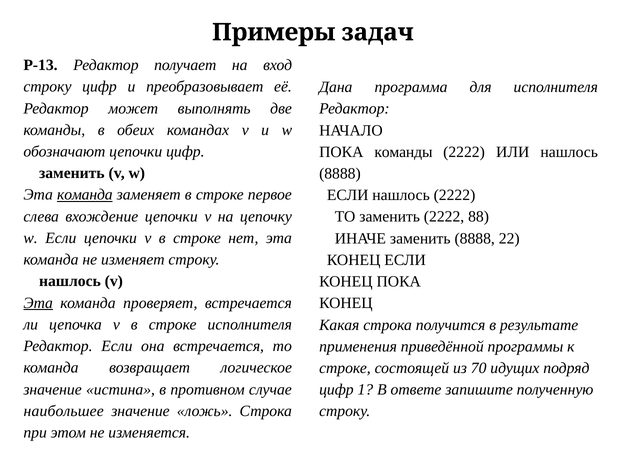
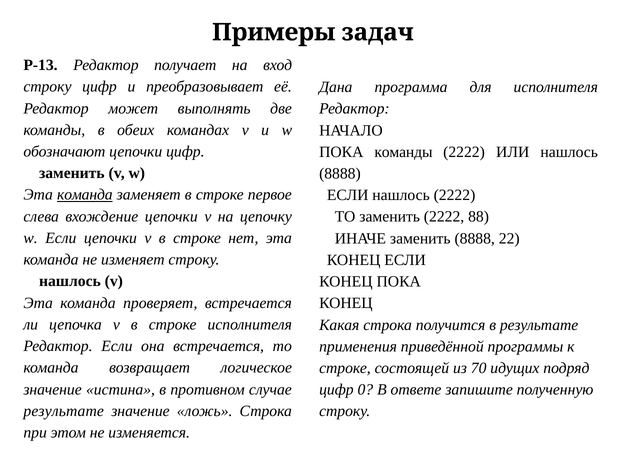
Эта at (38, 303) underline: present -> none
1: 1 -> 0
наибольшее at (64, 411): наибольшее -> результате
